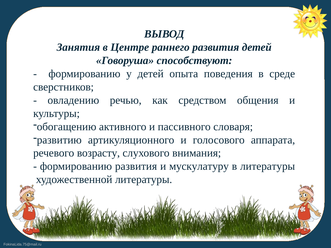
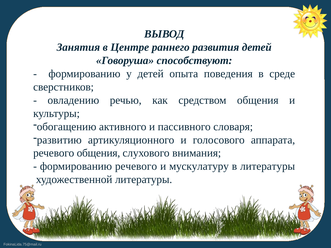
речевого возрасту: возрасту -> общения
формированию развития: развития -> речевого
